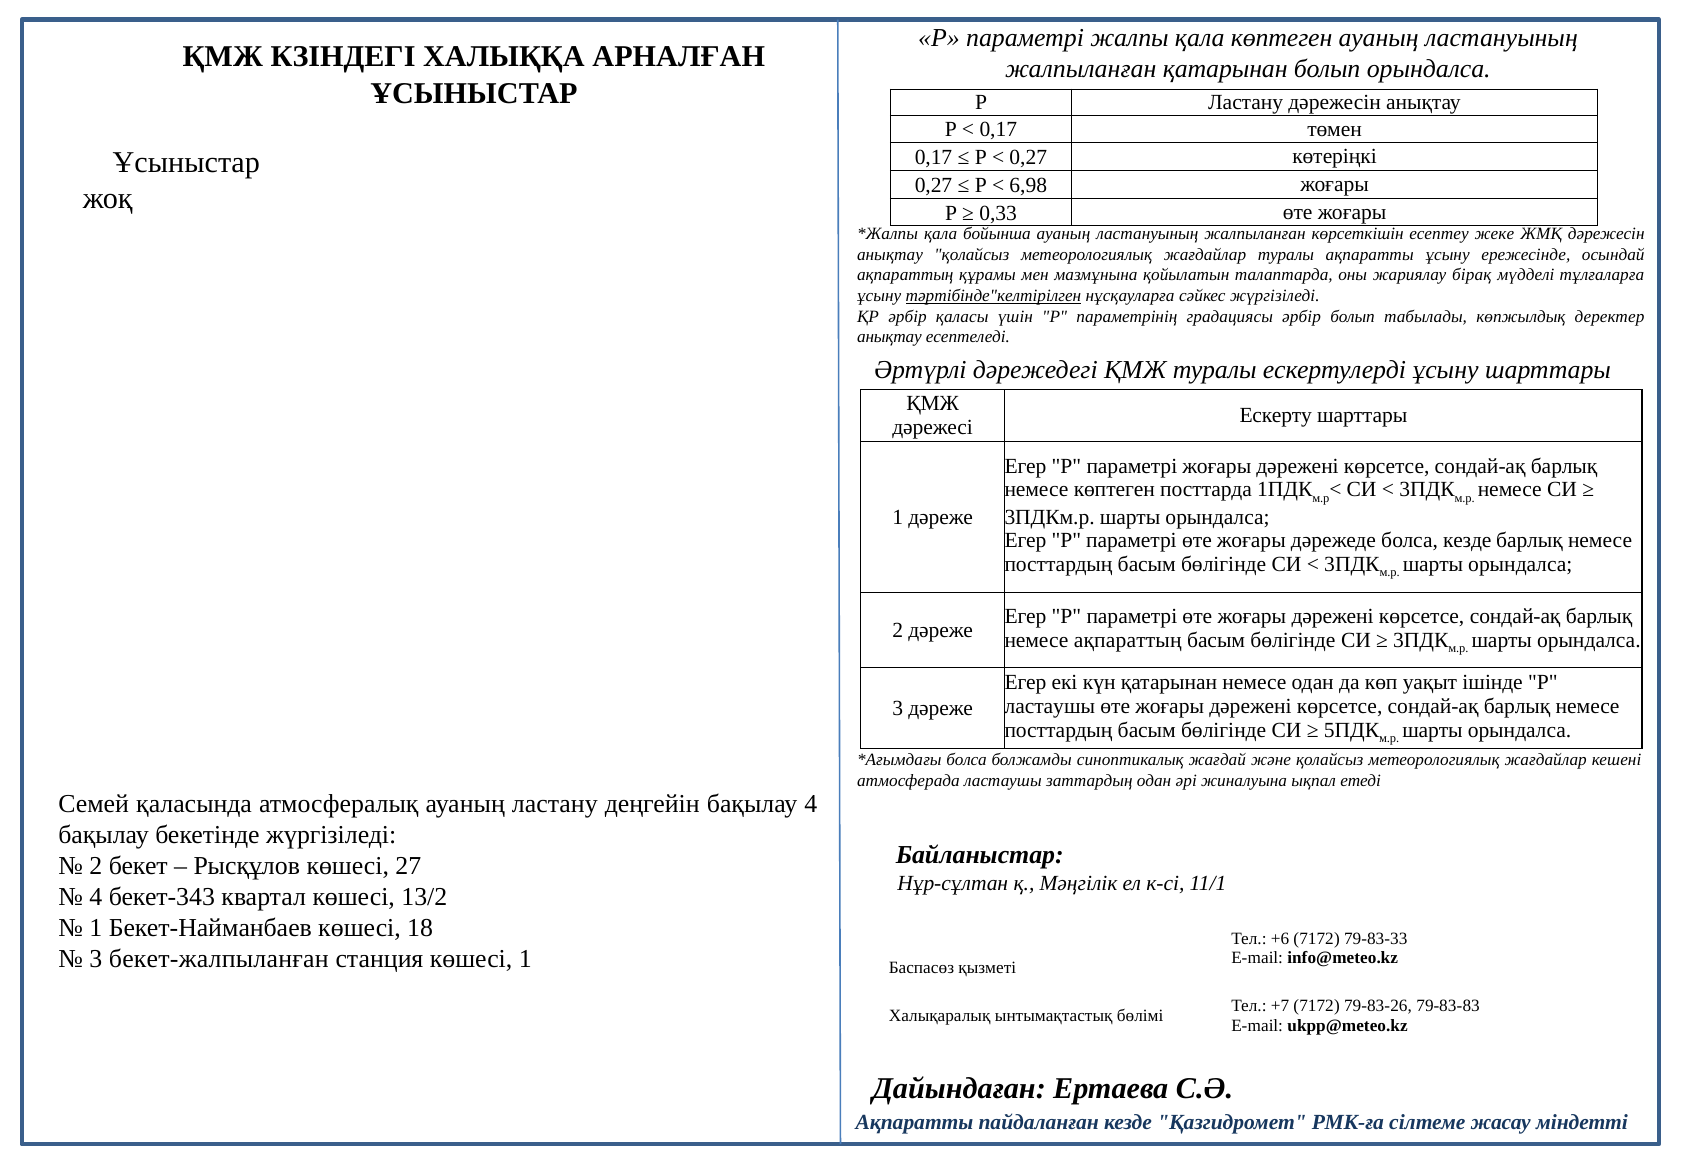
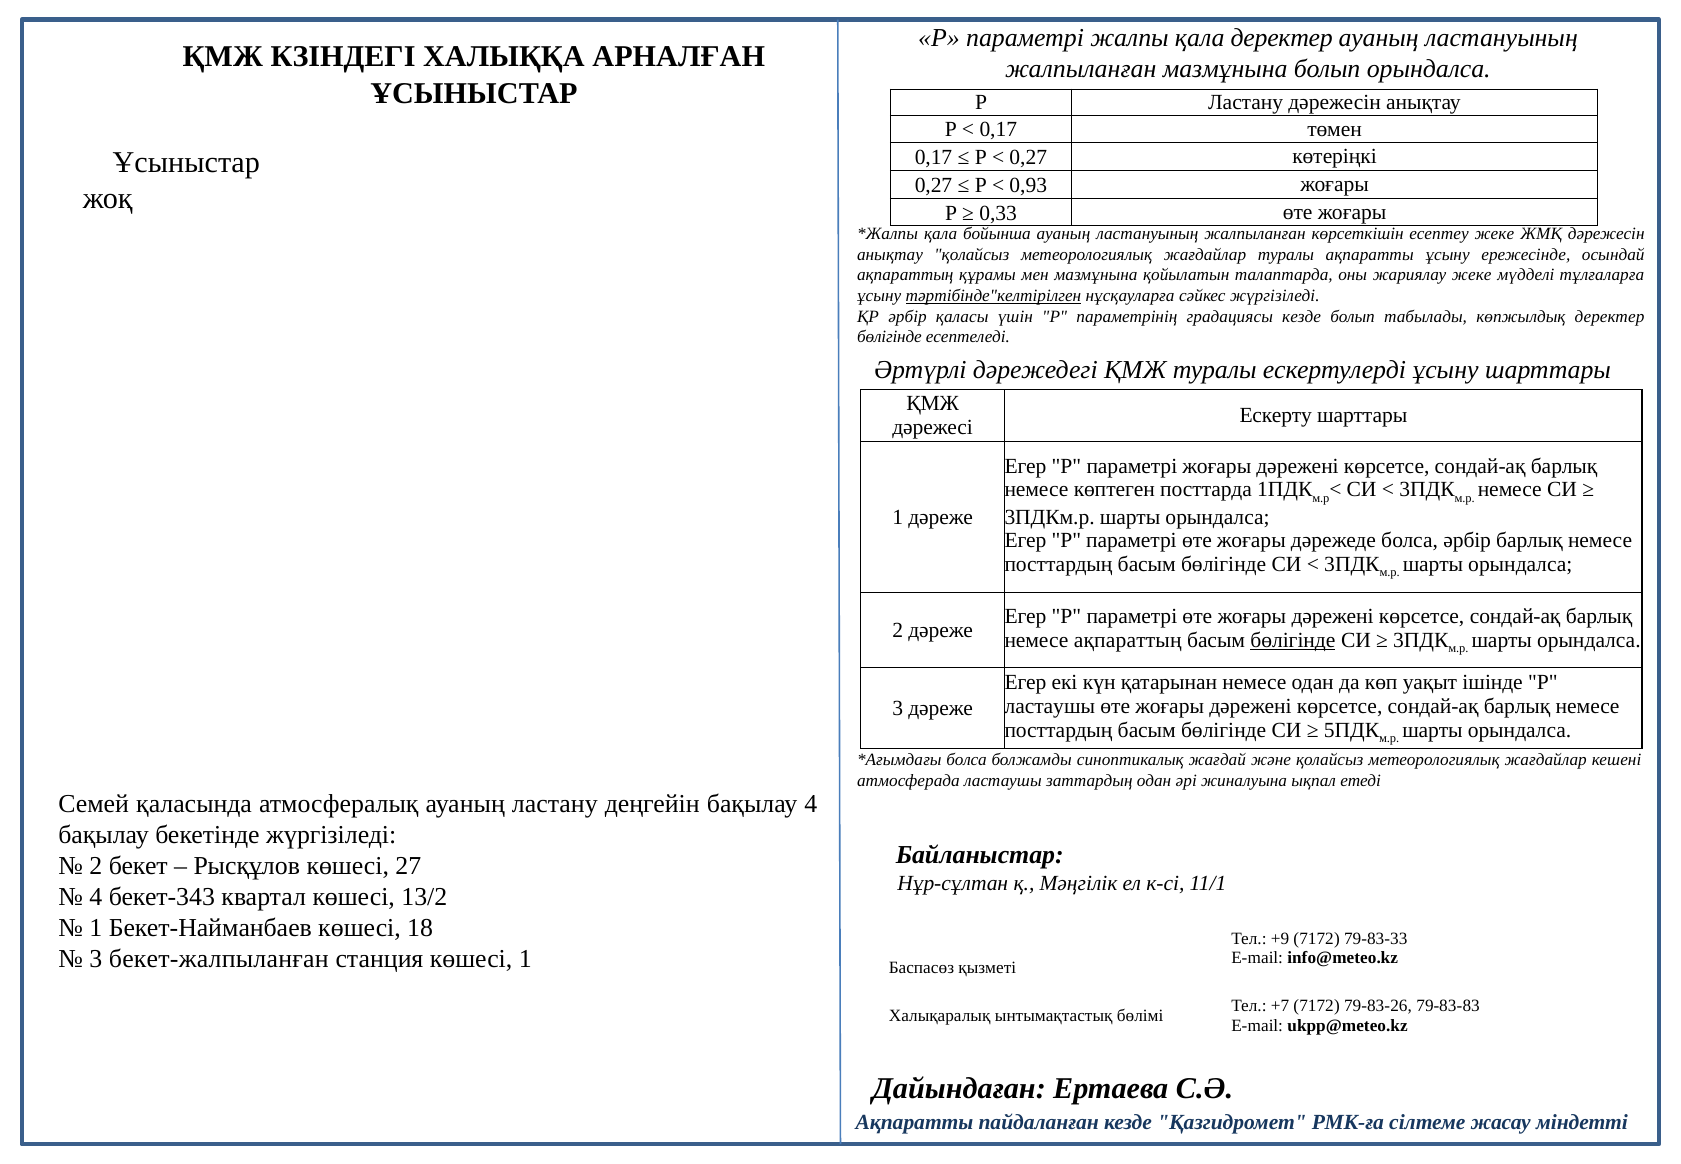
қала көптеген: көптеген -> деректер
жалпыланған қатарынан: қатарынан -> мазмұнына
6,98: 6,98 -> 0,93
жариялау бірақ: бірақ -> жеке
градациясы әрбір: әрбір -> кезде
анықтау at (889, 337): анықтау -> бөлігінде
болса кезде: кезде -> әрбір
бөлігінде at (1293, 640) underline: none -> present
+6: +6 -> +9
